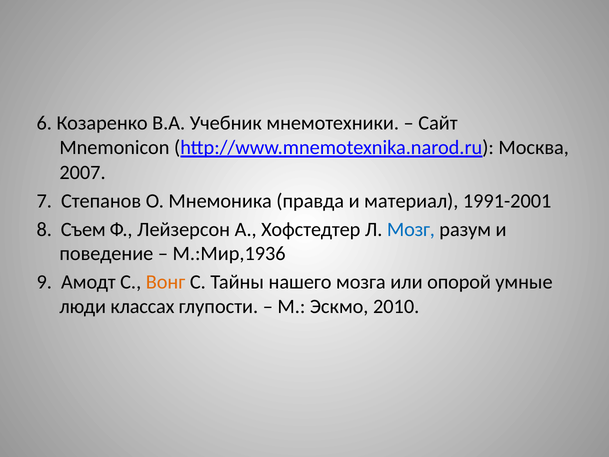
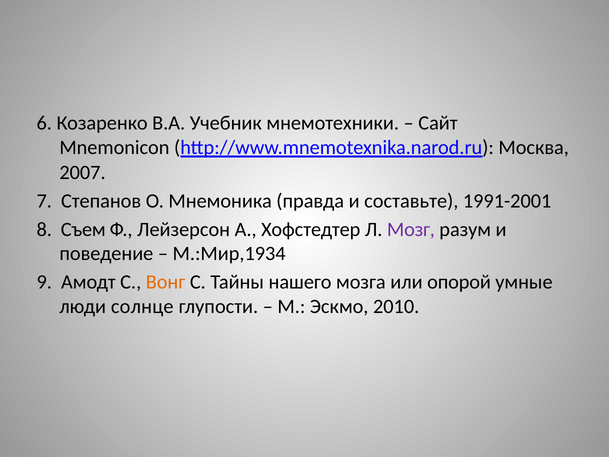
материал: материал -> составьте
Мозг colour: blue -> purple
М.:Мир,1936: М.:Мир,1936 -> М.:Мир,1934
классах: классах -> солнце
